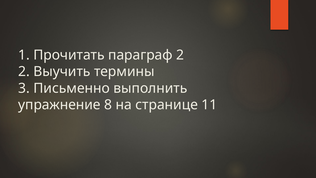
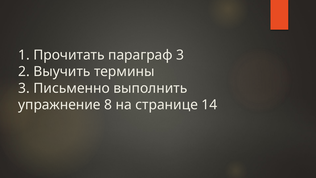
параграф 2: 2 -> 3
11: 11 -> 14
